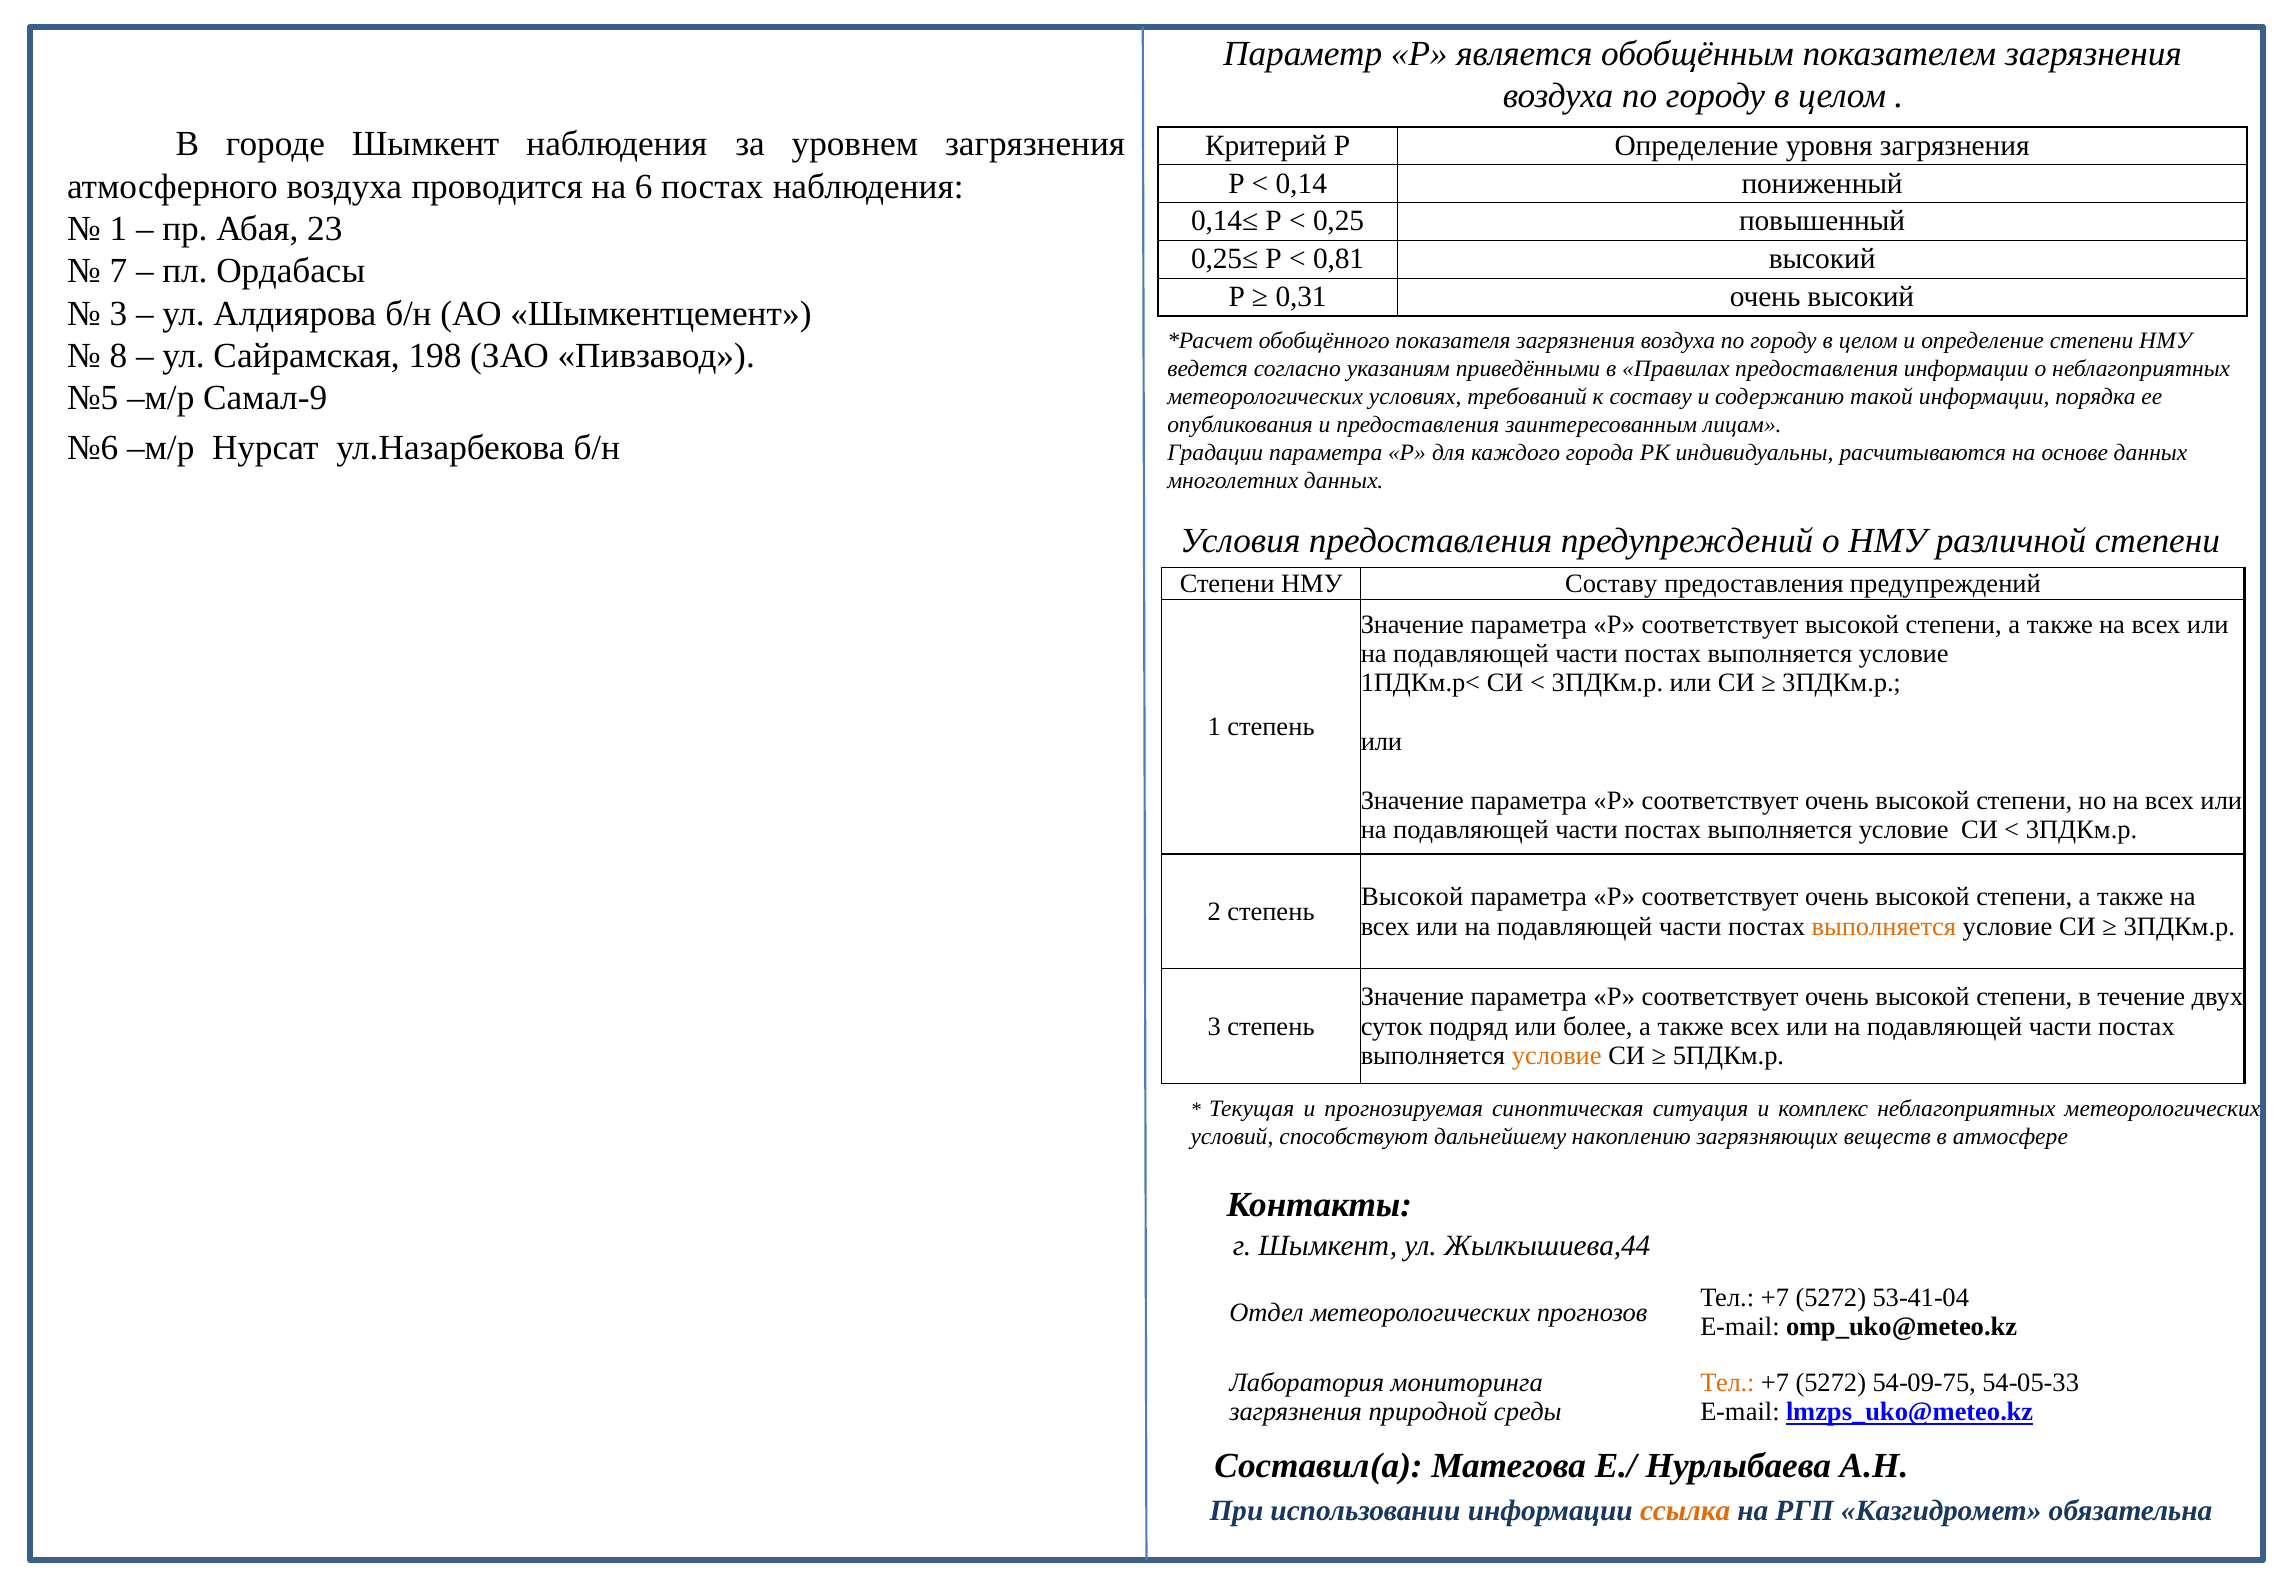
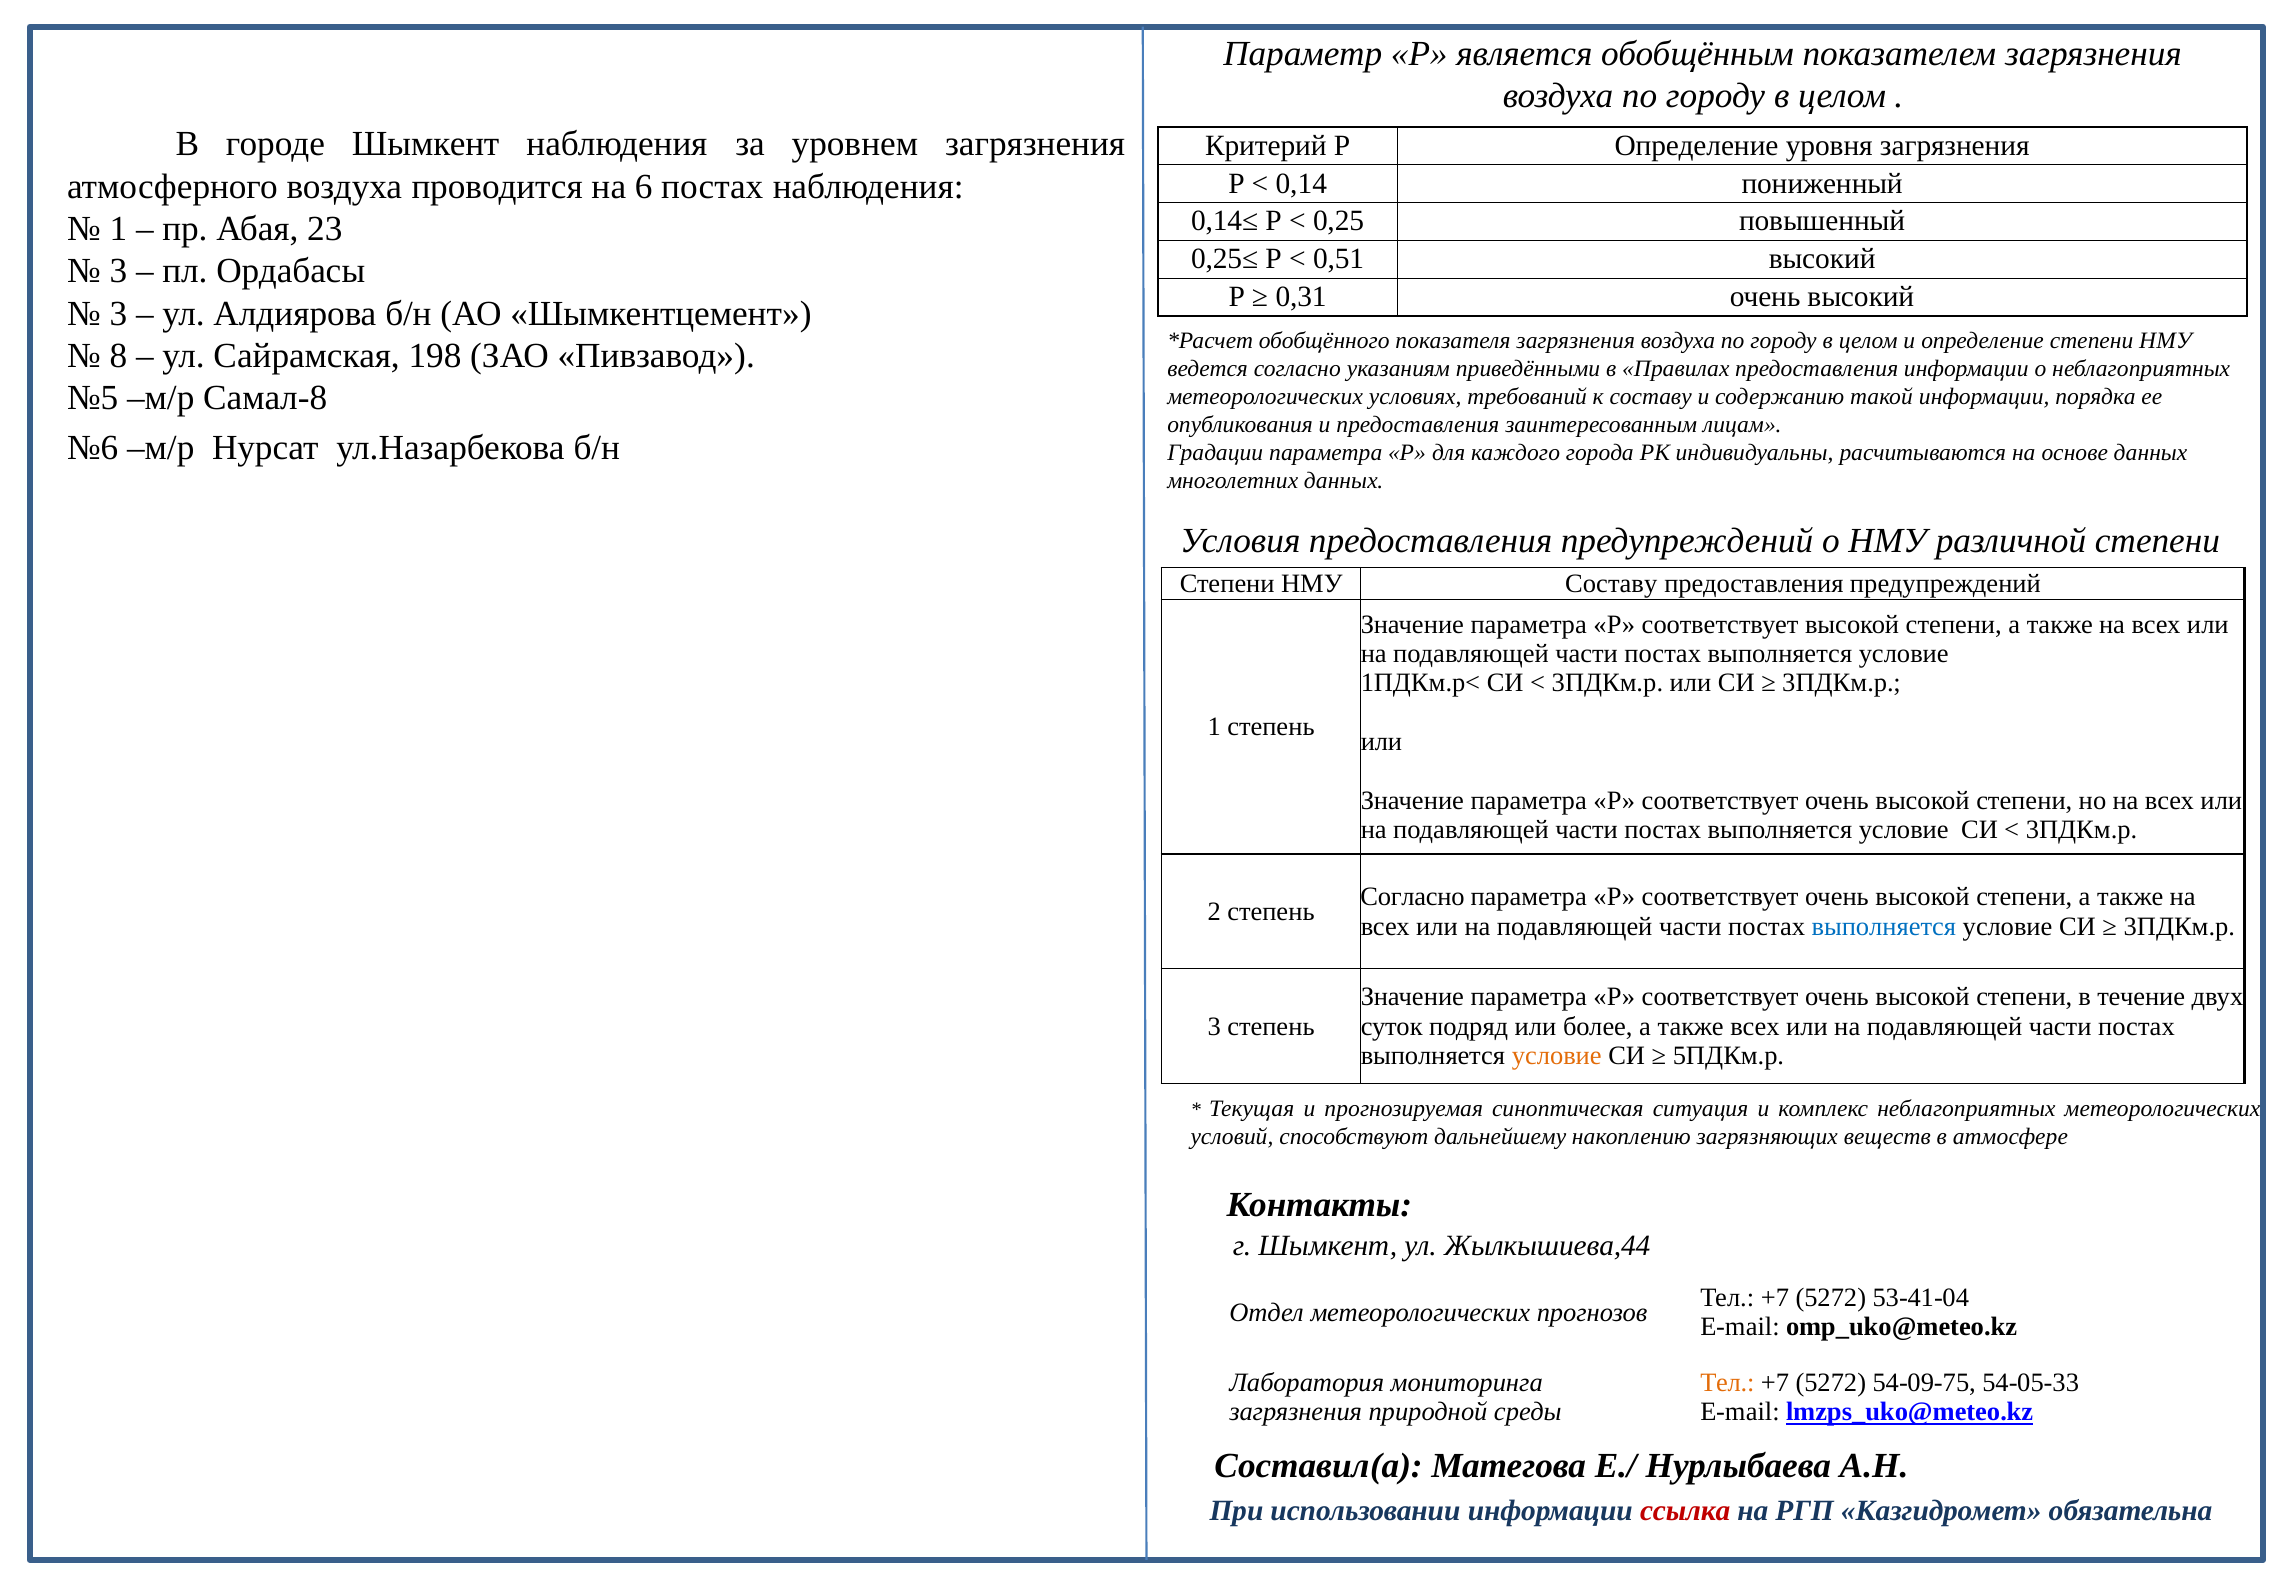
0,81: 0,81 -> 0,51
7 at (118, 271): 7 -> 3
Самал-9: Самал-9 -> Самал-8
Высокой at (1412, 897): Высокой -> Согласно
выполняется at (1884, 927) colour: orange -> blue
ссылка colour: orange -> red
